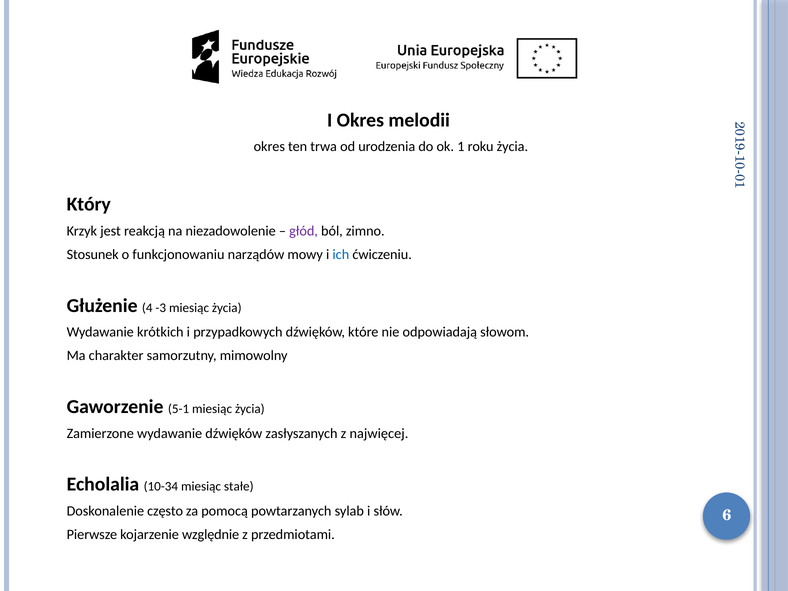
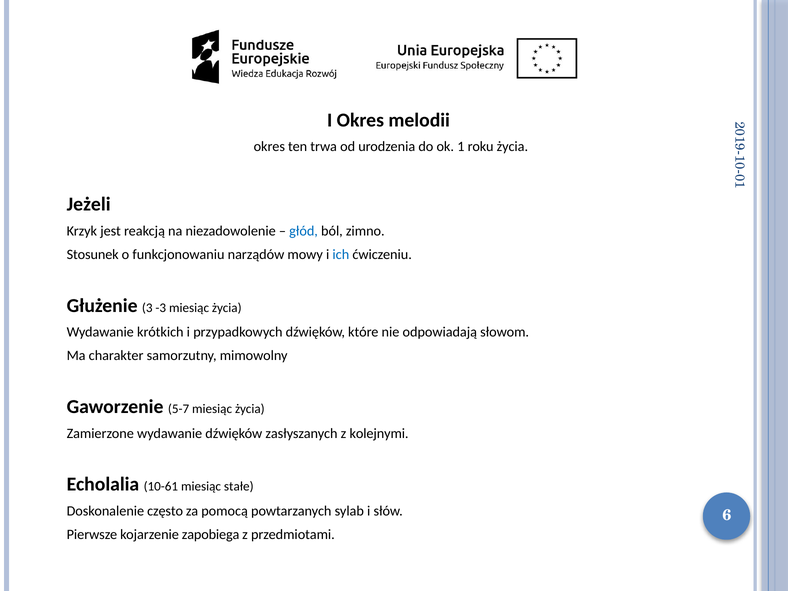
Który: Który -> Jeżeli
głód colour: purple -> blue
4: 4 -> 3
5-1: 5-1 -> 5-7
najwięcej: najwięcej -> kolejnymi
10-34: 10-34 -> 10-61
względnie: względnie -> zapobiega
